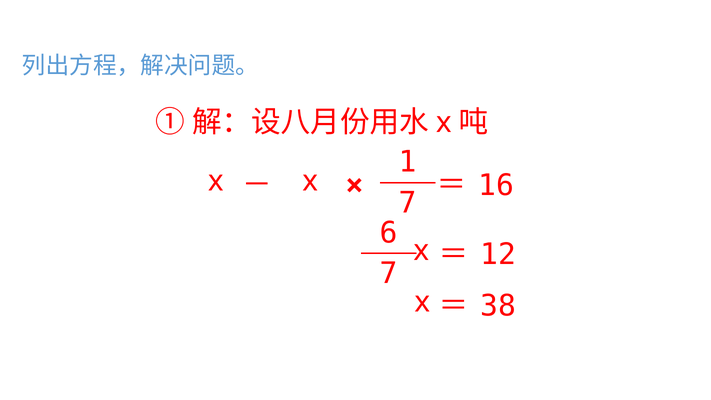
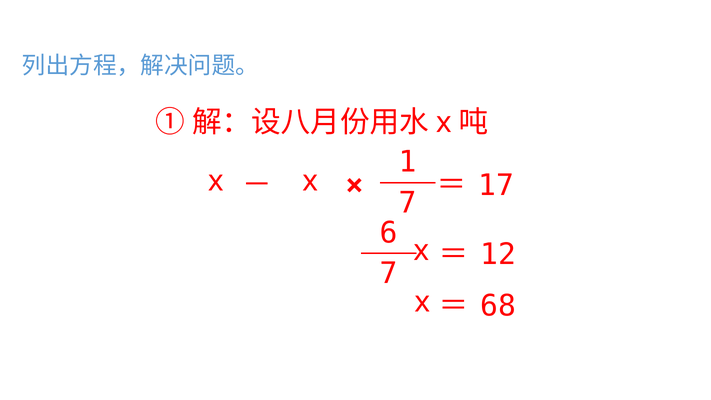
16: 16 -> 17
38: 38 -> 68
